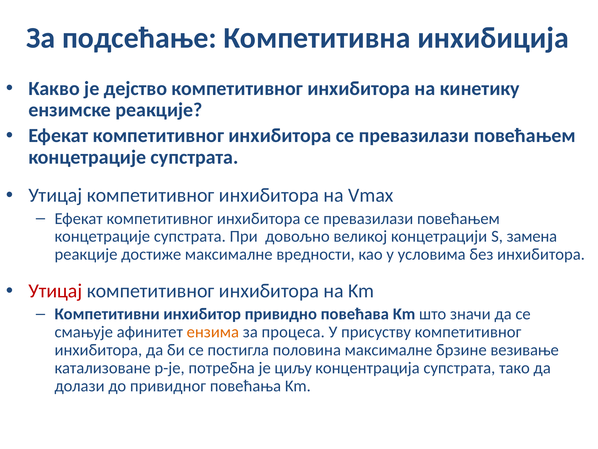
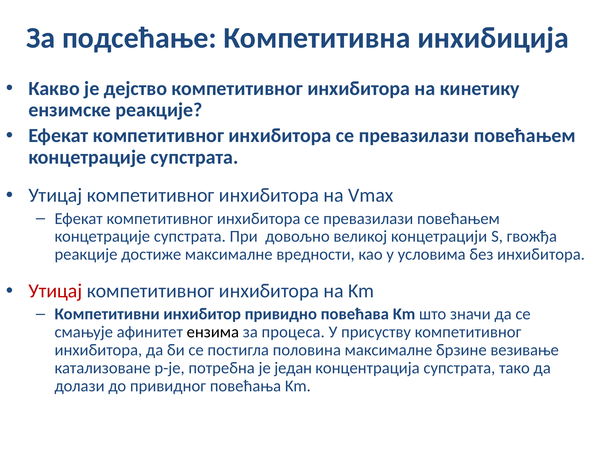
замена: замена -> гвожђа
ензима colour: orange -> black
циљу: циљу -> један
